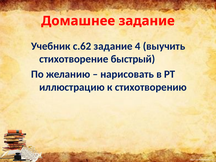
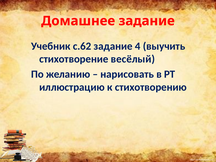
быстрый: быстрый -> весёлый
